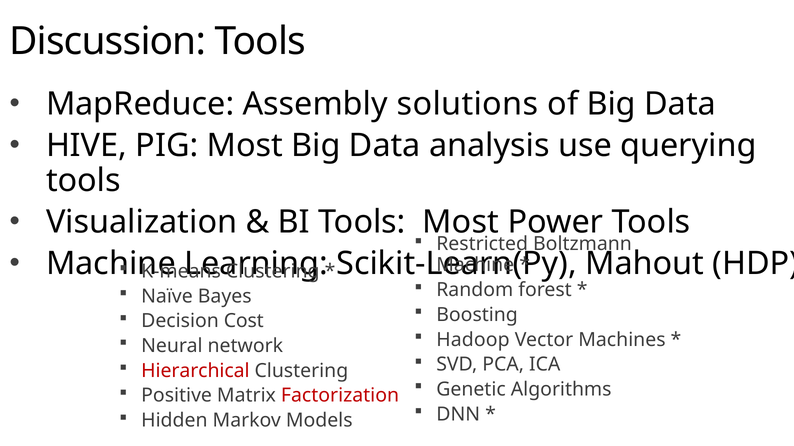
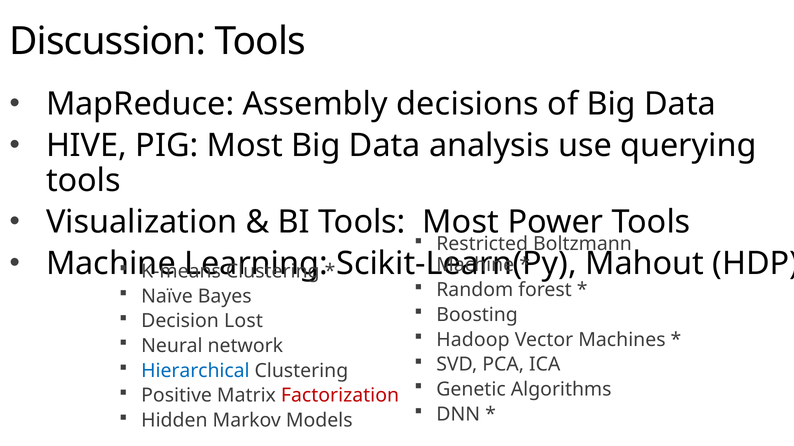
solutions: solutions -> decisions
Cost: Cost -> Lost
Hierarchical colour: red -> blue
